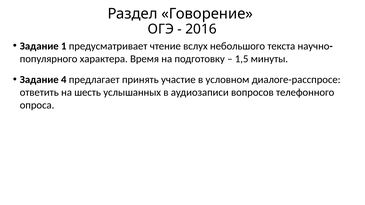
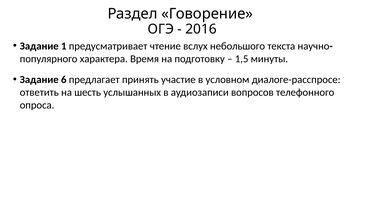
4: 4 -> 6
